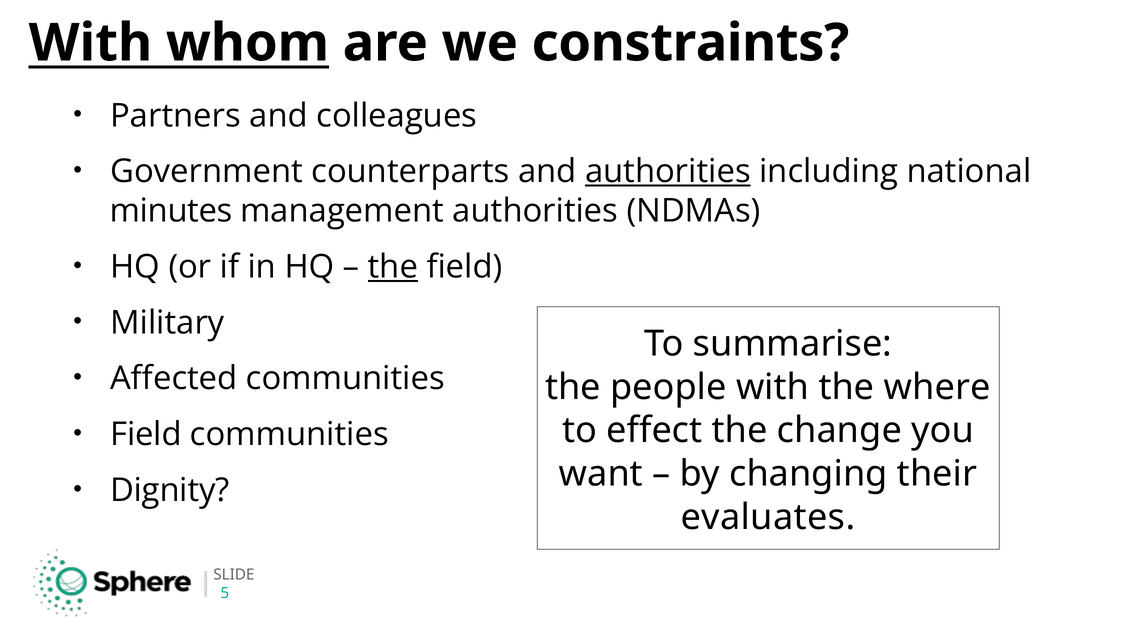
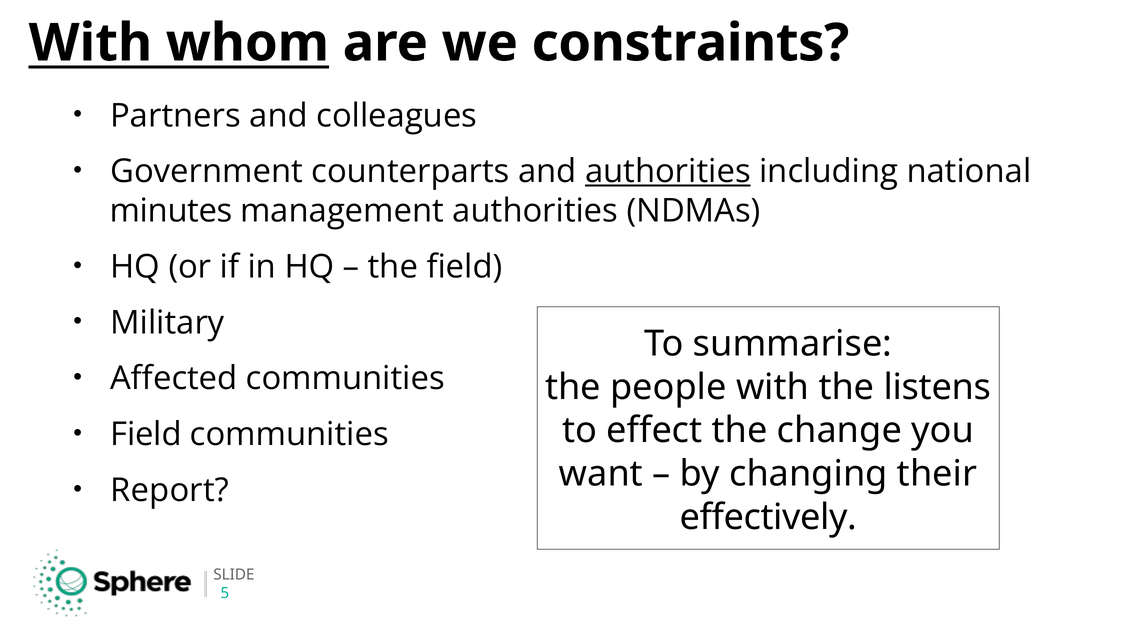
the at (393, 267) underline: present -> none
where: where -> listens
Dignity: Dignity -> Report
evaluates: evaluates -> effectively
